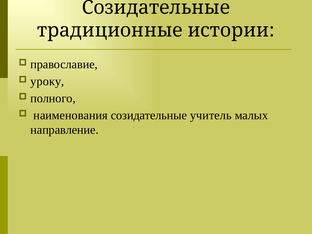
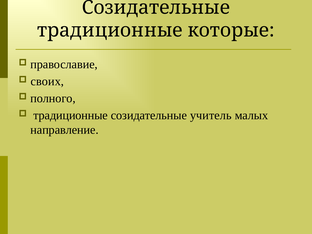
истории: истории -> которые
уроку: уроку -> своих
наименования at (71, 115): наименования -> традиционные
